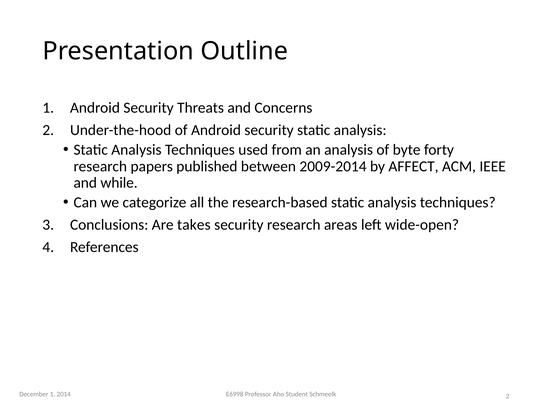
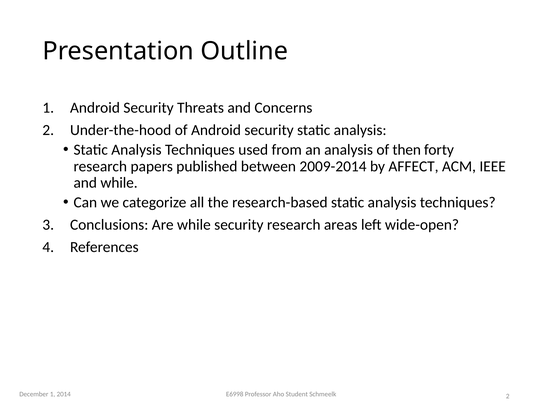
byte: byte -> then
Are takes: takes -> while
